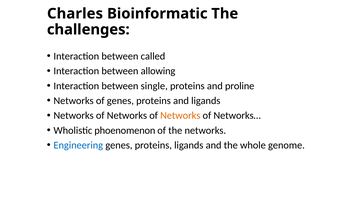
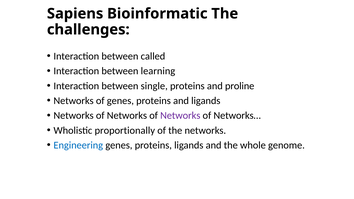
Charles: Charles -> Sapiens
allowing: allowing -> learning
Networks at (180, 116) colour: orange -> purple
phoenomenon: phoenomenon -> proportionally
